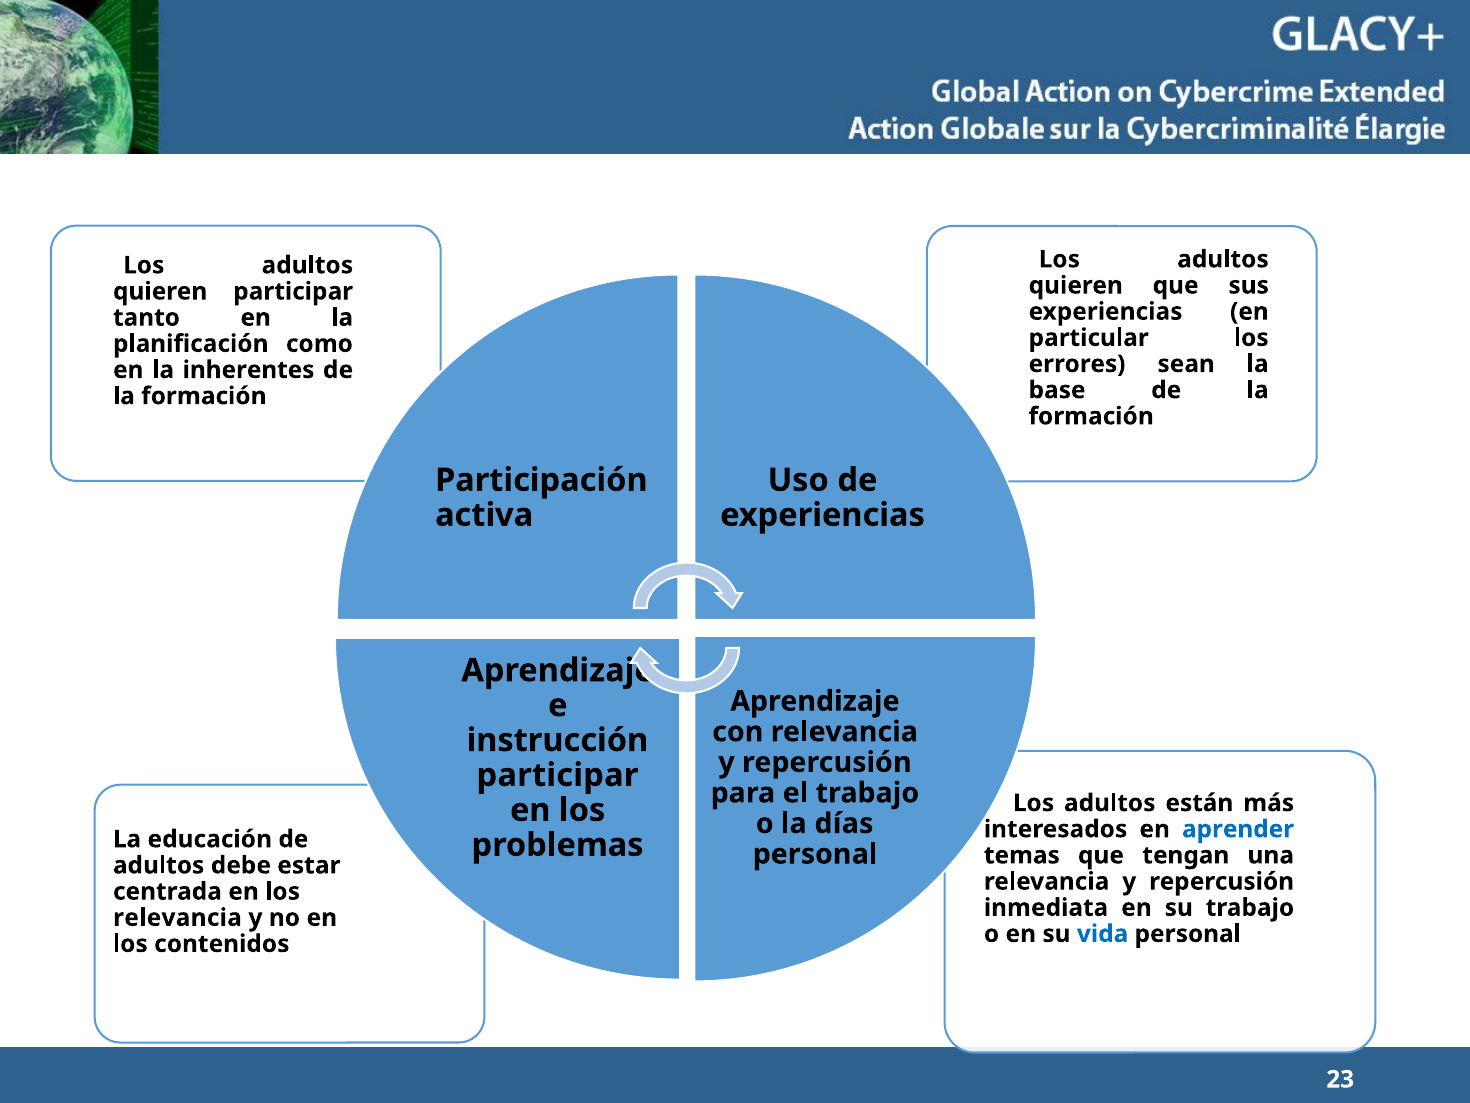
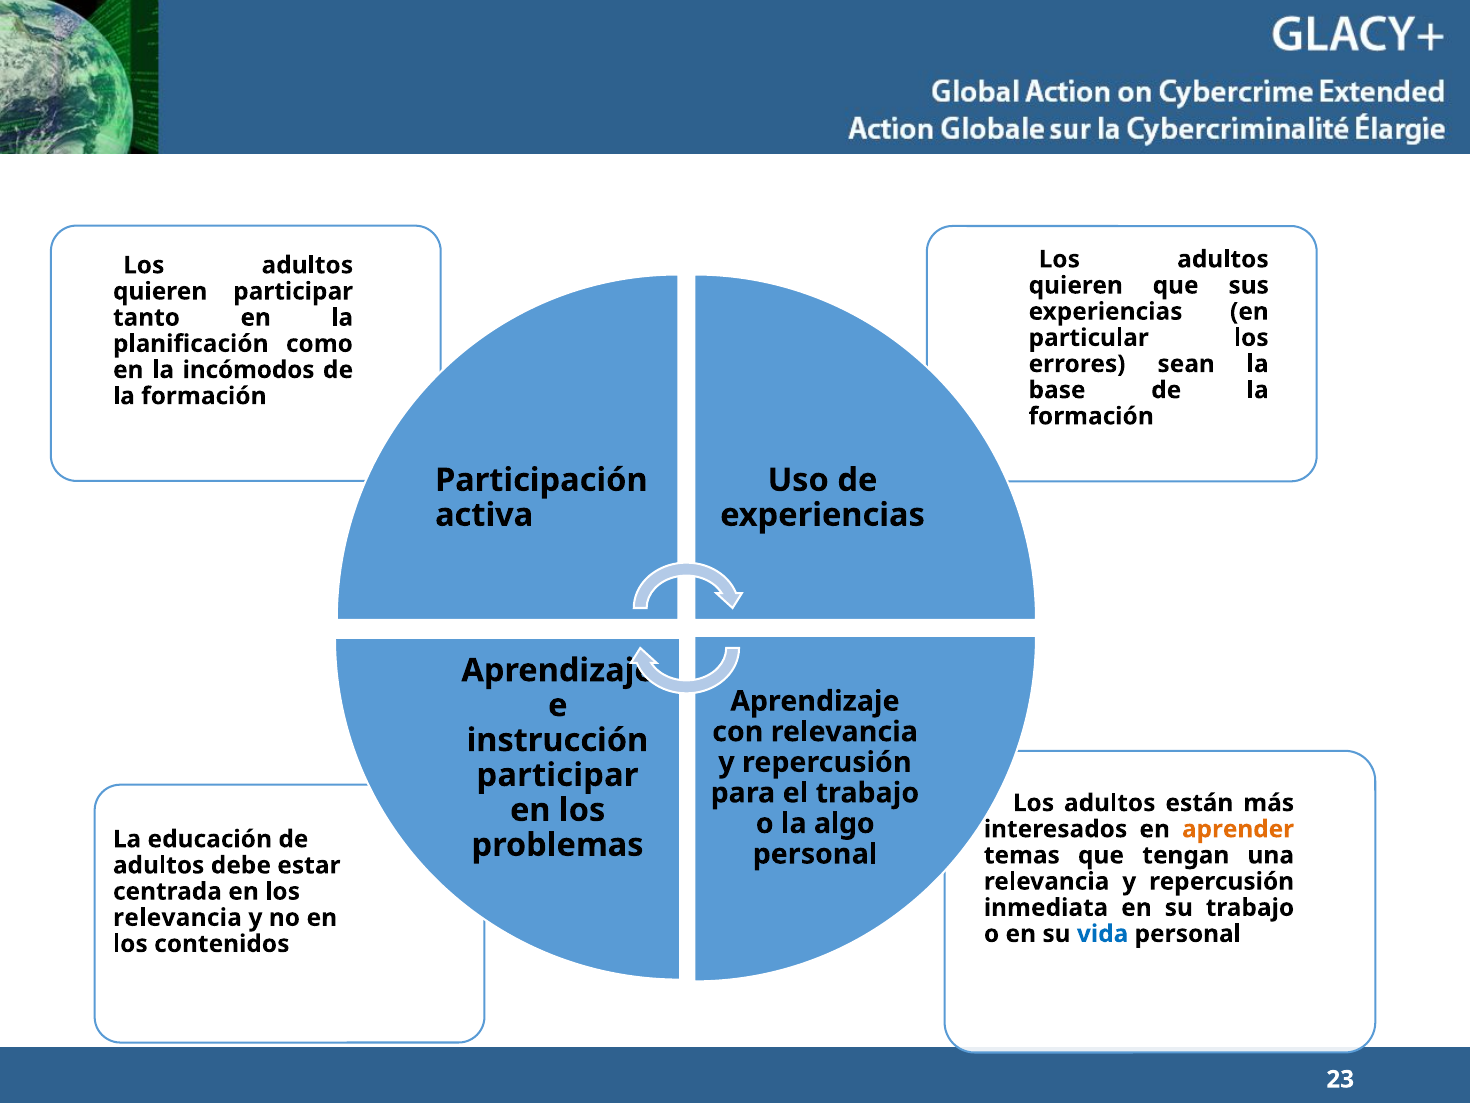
inherentes: inherentes -> incómodos
días: días -> algo
aprender colour: blue -> orange
